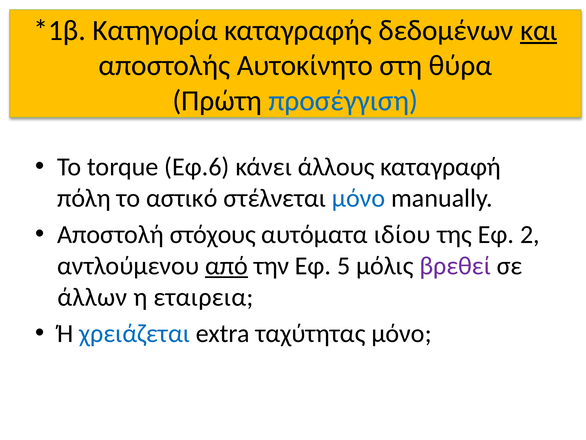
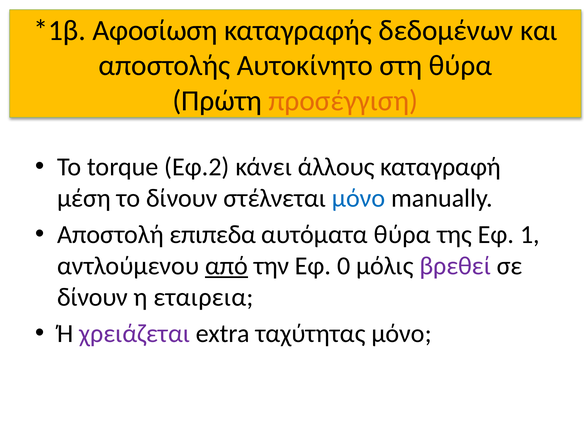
Κατηγορία: Κατηγορία -> Αφοσίωση
και underline: present -> none
προσέγγιση colour: blue -> orange
Εφ.6: Εφ.6 -> Εφ.2
πόλη: πόλη -> μέση
το αστικό: αστικό -> δίνουν
στόχους: στόχους -> επιπεδα
αυτόματα ιδίου: ιδίου -> θύρα
2: 2 -> 1
5: 5 -> 0
άλλων at (92, 297): άλλων -> δίνουν
χρειάζεται colour: blue -> purple
